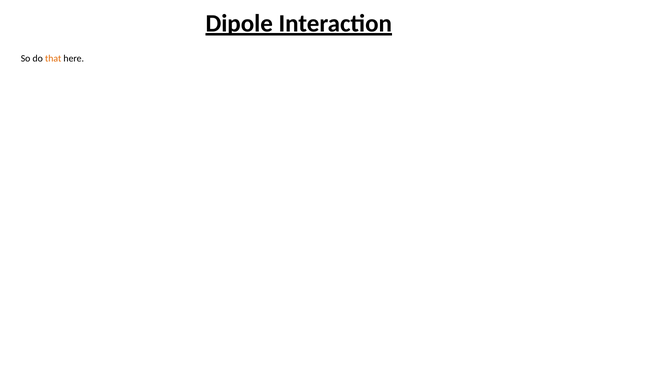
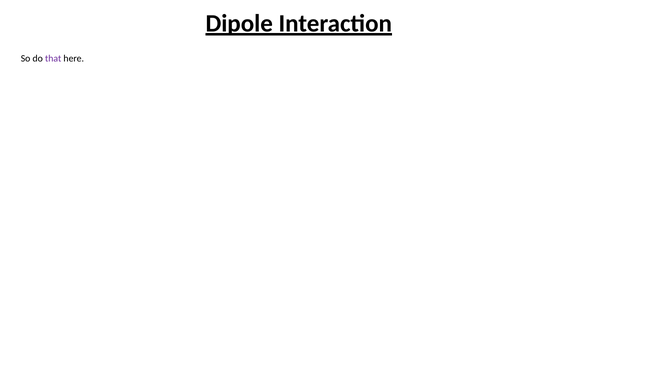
that colour: orange -> purple
